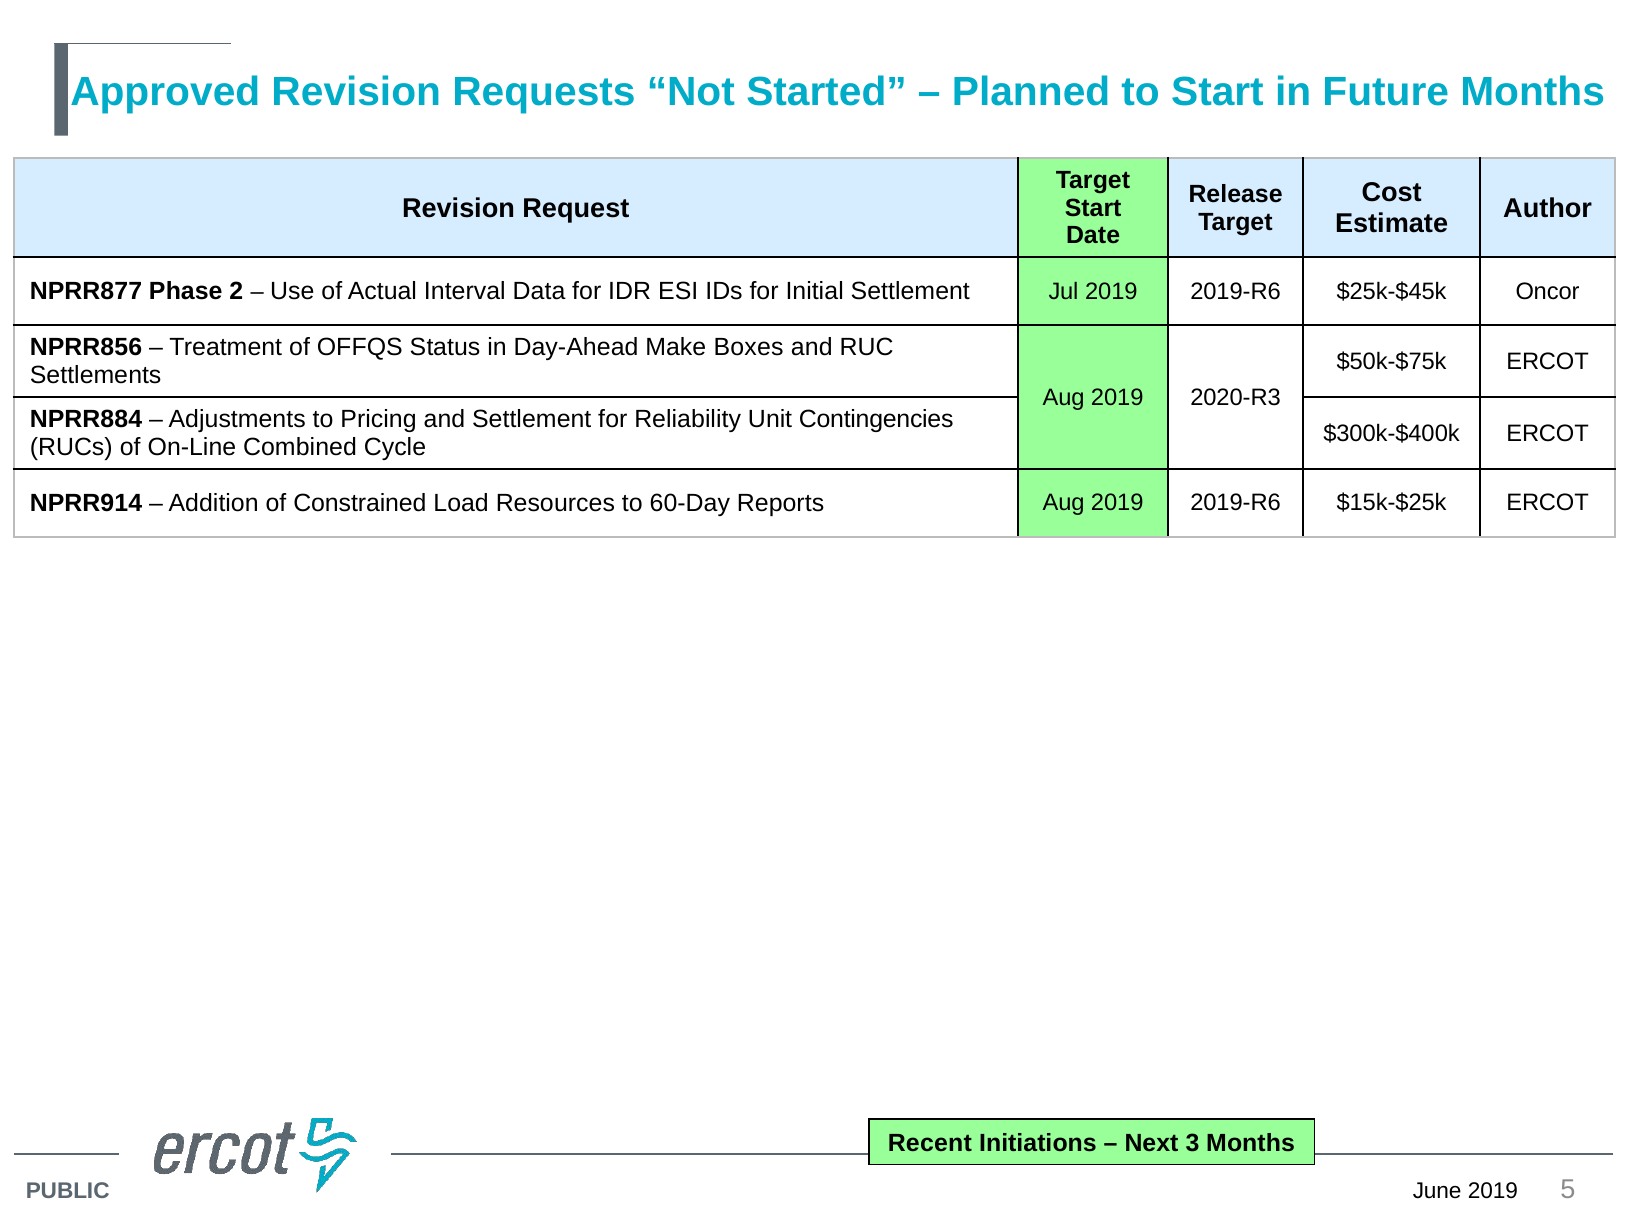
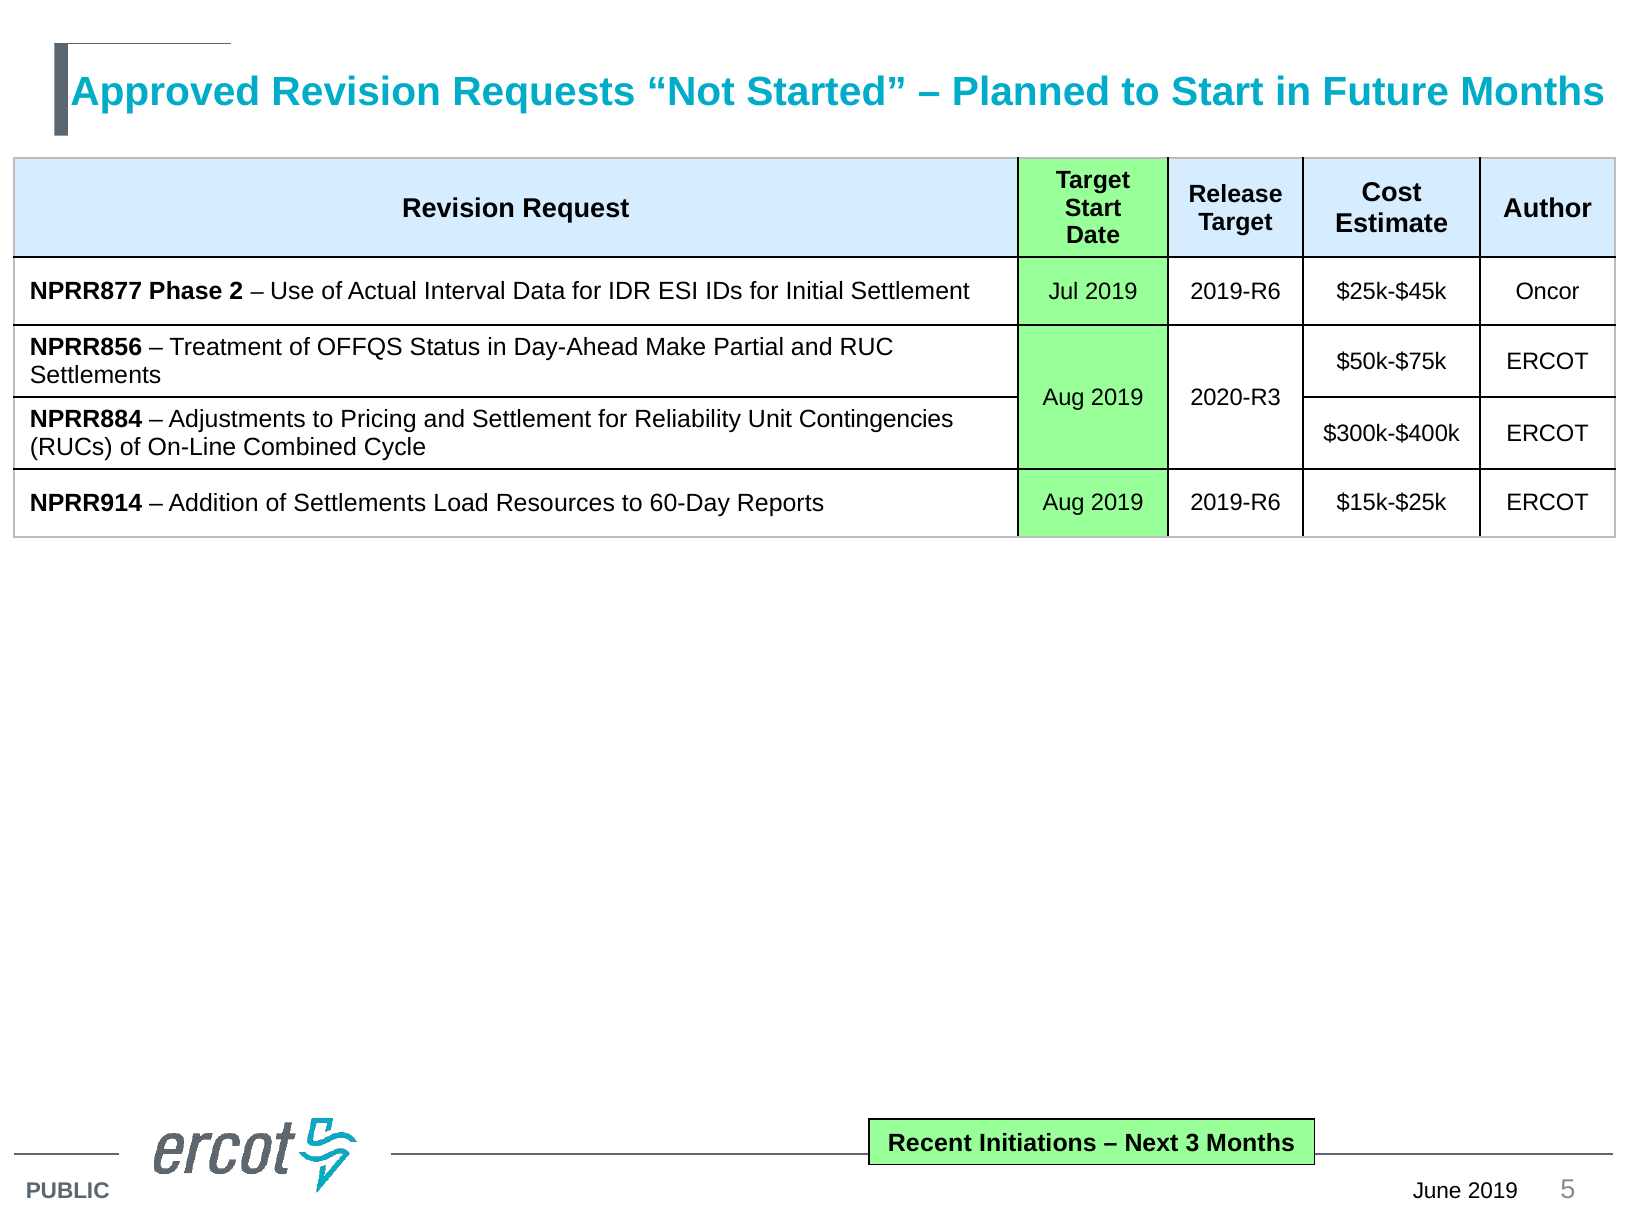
Boxes: Boxes -> Partial
of Constrained: Constrained -> Settlements
